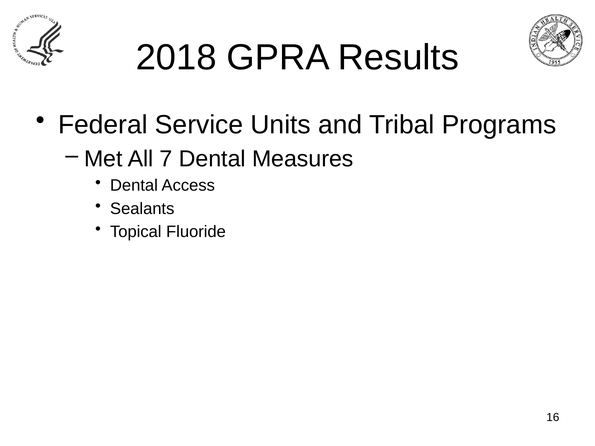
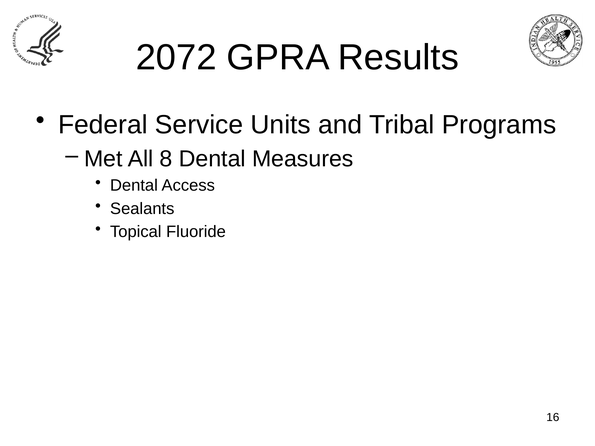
2018: 2018 -> 2072
7: 7 -> 8
